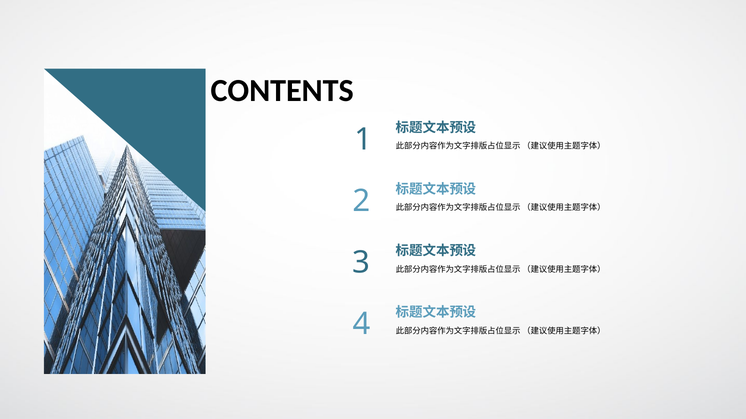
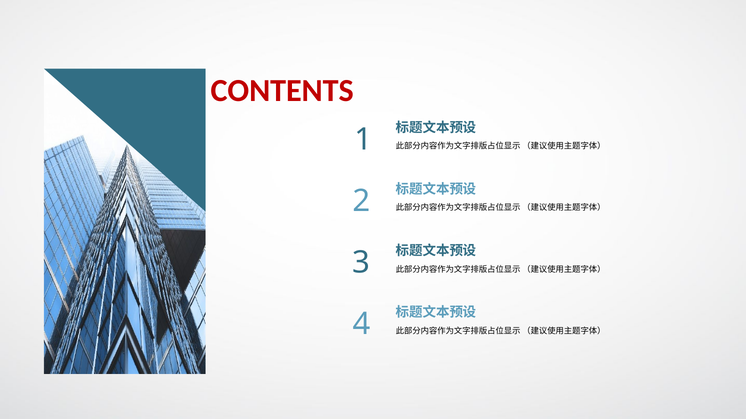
CONTENTS colour: black -> red
